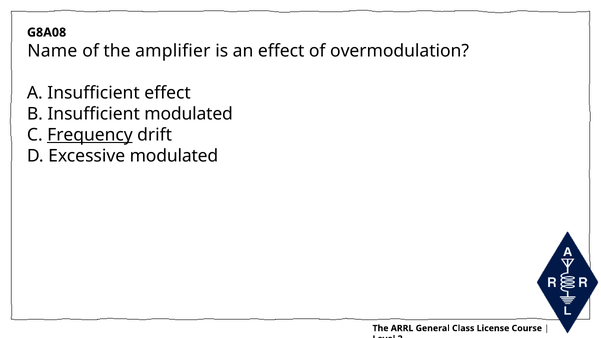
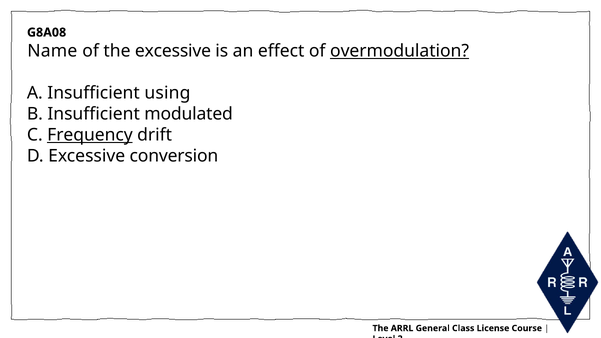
the amplifier: amplifier -> excessive
overmodulation underline: none -> present
Insufficient effect: effect -> using
Excessive modulated: modulated -> conversion
